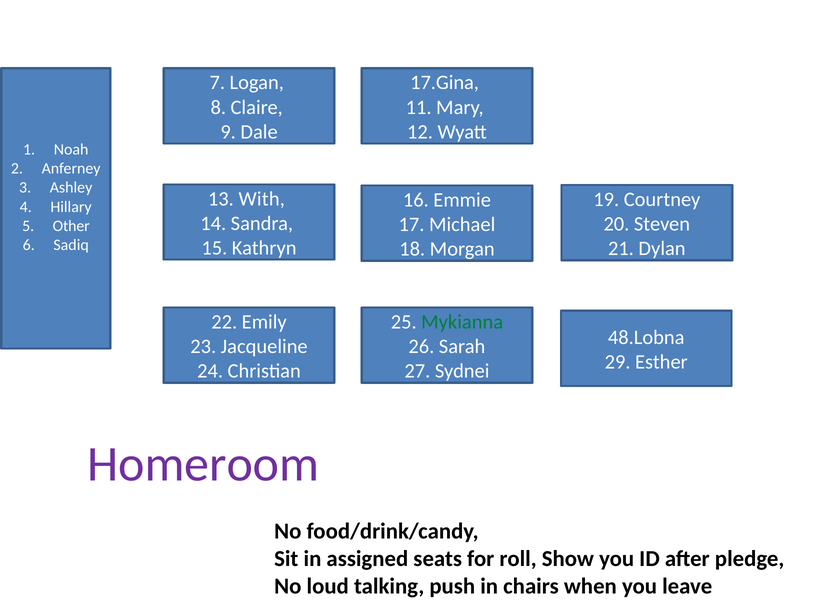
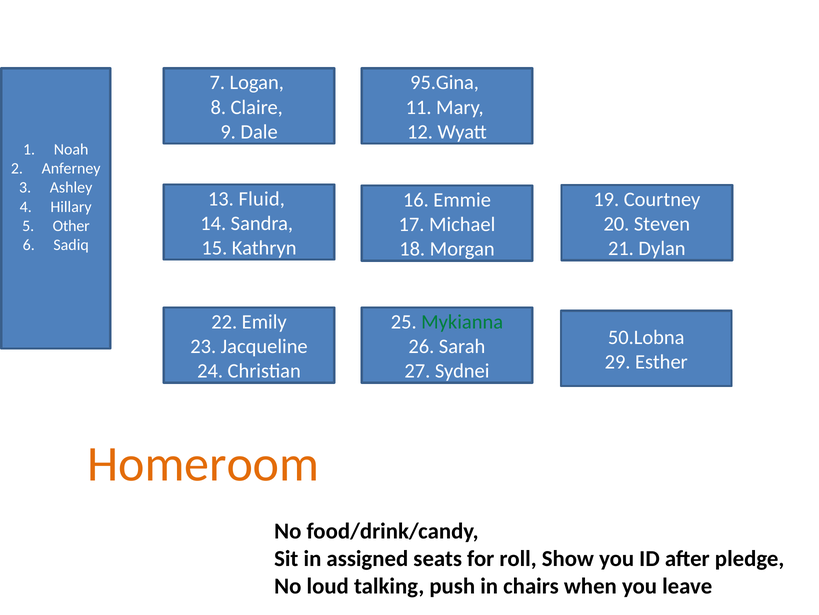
17.Gina: 17.Gina -> 95.Gina
With: With -> Fluid
48.Lobna: 48.Lobna -> 50.Lobna
Homeroom colour: purple -> orange
